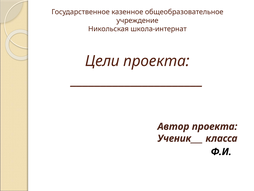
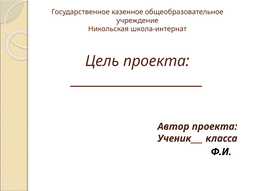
Цели: Цели -> Цель
